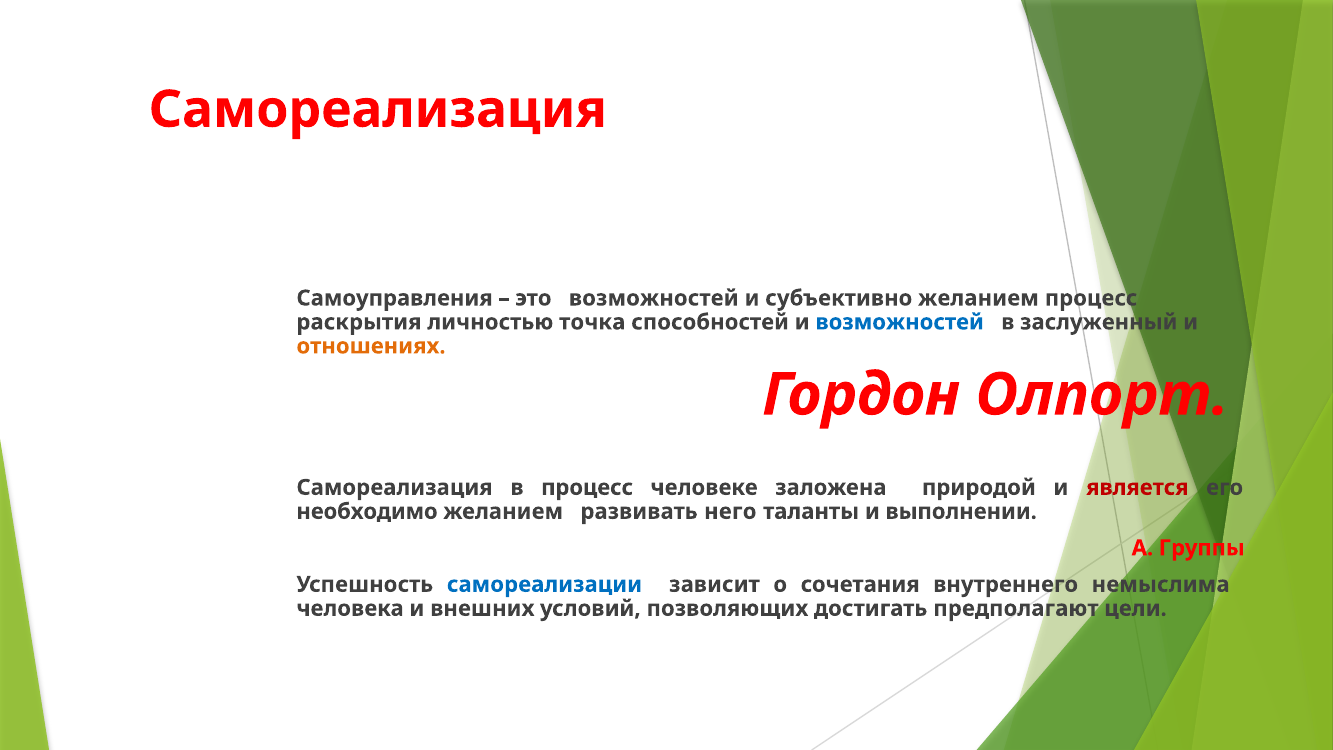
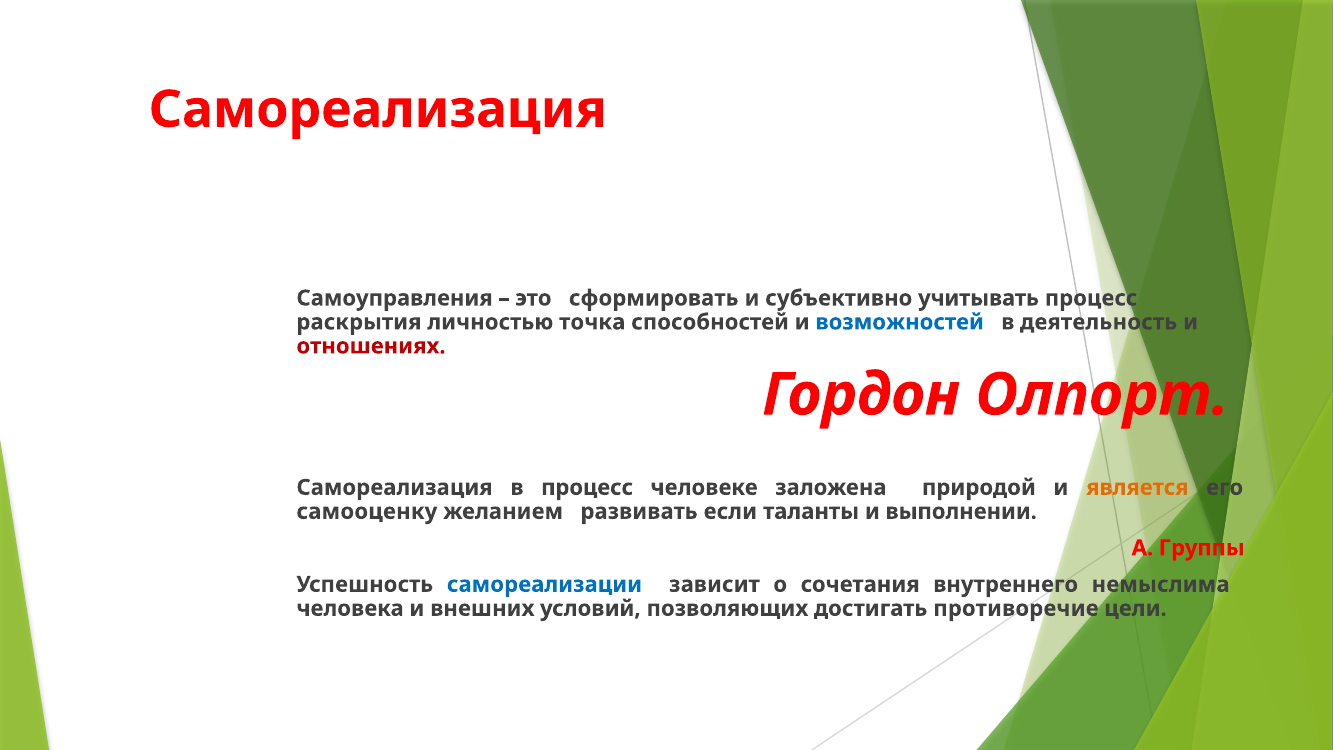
это возможностей: возможностей -> сформировать
субъективно желанием: желанием -> учитывать
заслуженный: заслуженный -> деятельность
отношениях colour: orange -> red
является colour: red -> orange
необходимо: необходимо -> самооценку
него: него -> если
предполагают: предполагают -> противоречие
